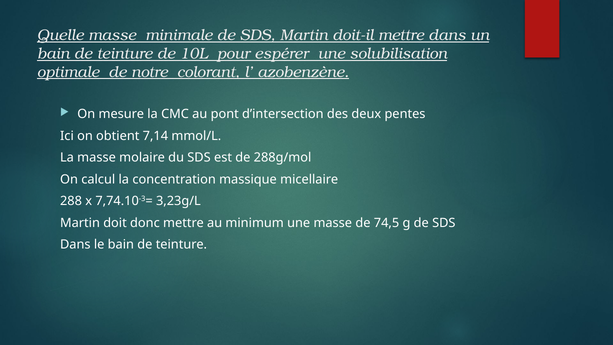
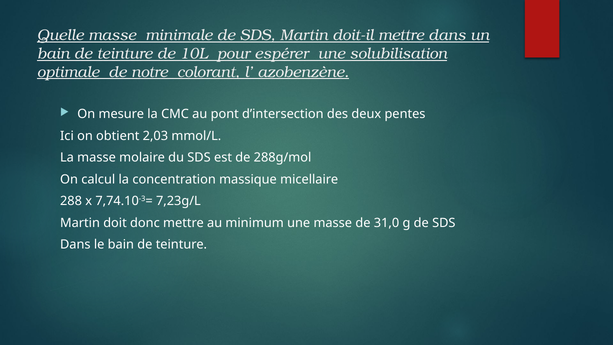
7,14: 7,14 -> 2,03
3,23g/L: 3,23g/L -> 7,23g/L
74,5: 74,5 -> 31,0
